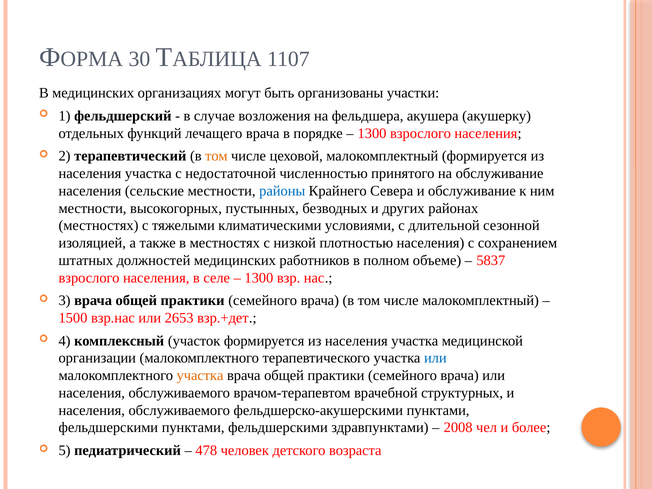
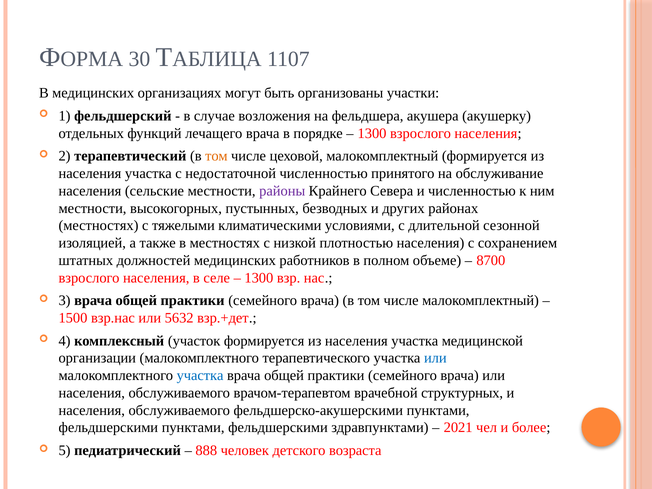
районы colour: blue -> purple
и обслуживание: обслуживание -> численностью
5837: 5837 -> 8700
2653: 2653 -> 5632
участка at (200, 376) colour: orange -> blue
2008: 2008 -> 2021
478: 478 -> 888
